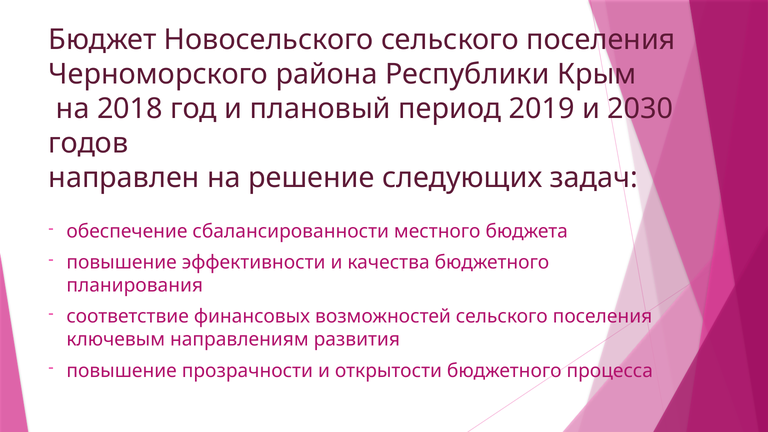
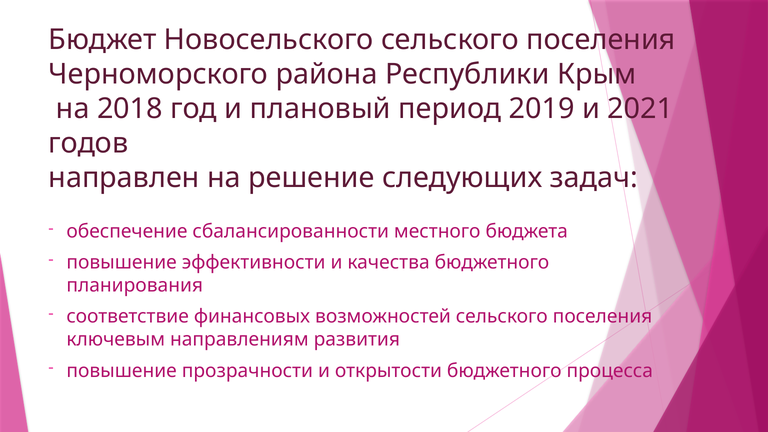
2030: 2030 -> 2021
